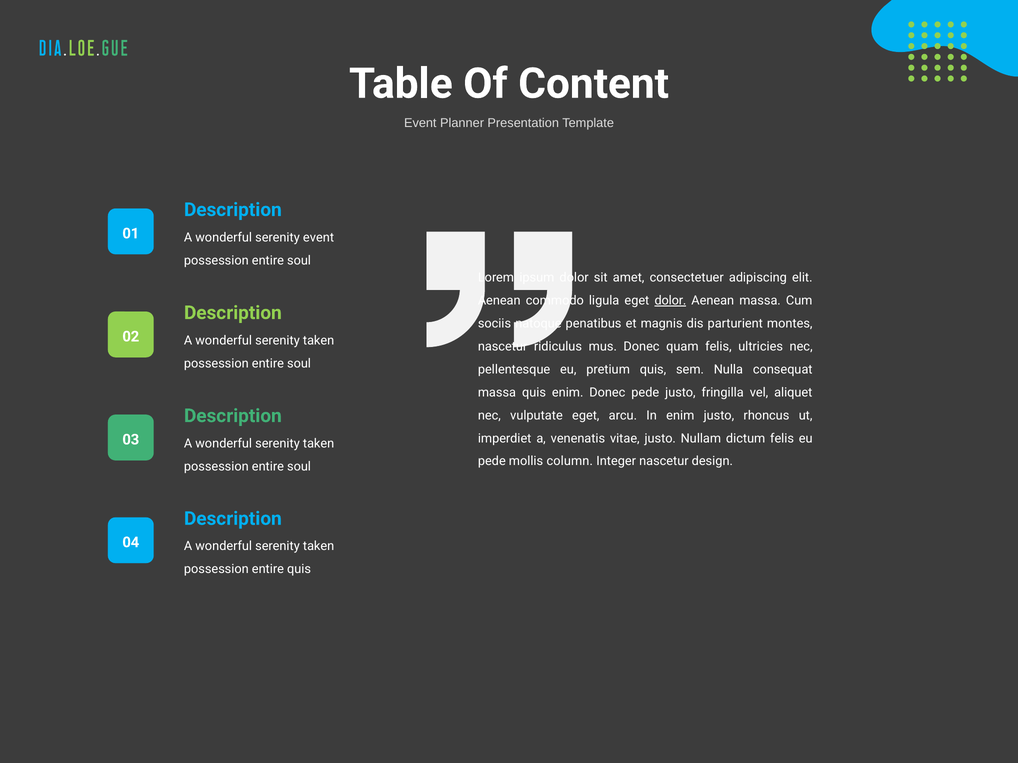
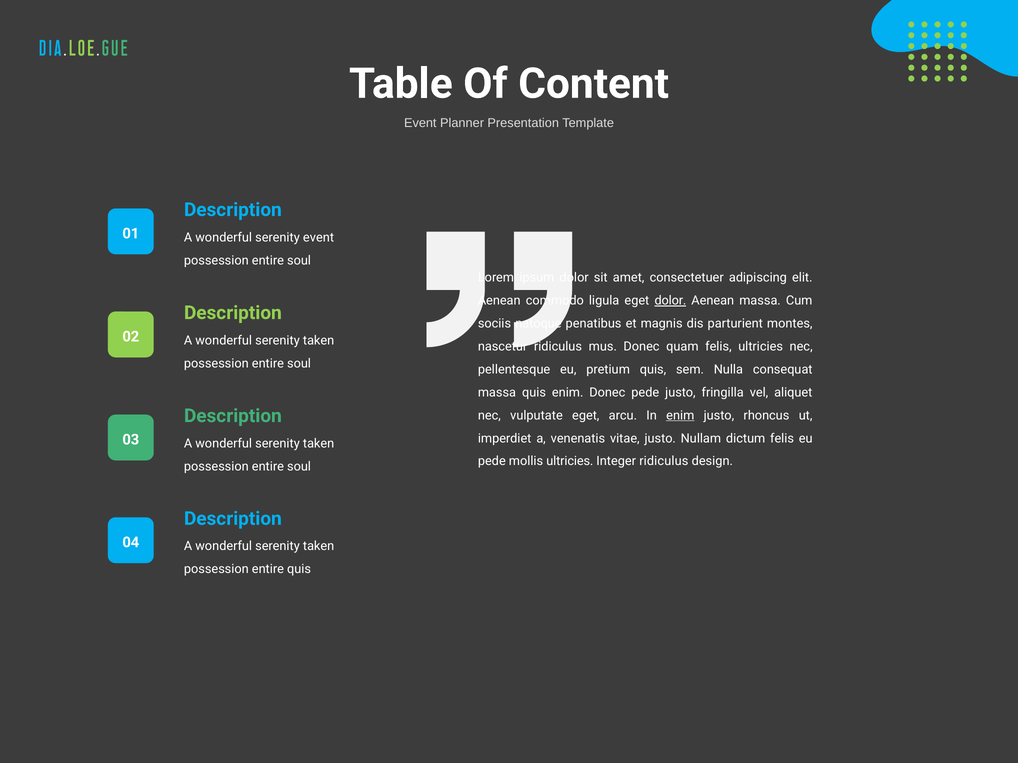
enim at (680, 416) underline: none -> present
mollis column: column -> ultricies
Integer nascetur: nascetur -> ridiculus
